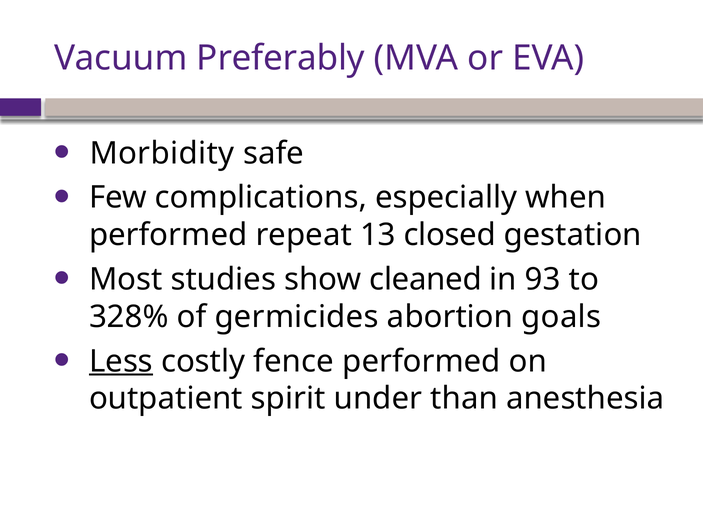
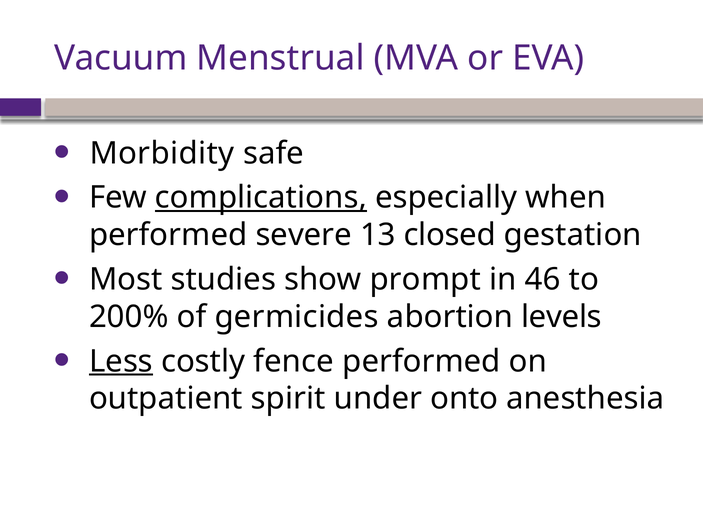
Preferably: Preferably -> Menstrual
complications underline: none -> present
repeat: repeat -> severe
cleaned: cleaned -> prompt
93: 93 -> 46
328%: 328% -> 200%
goals: goals -> levels
than: than -> onto
